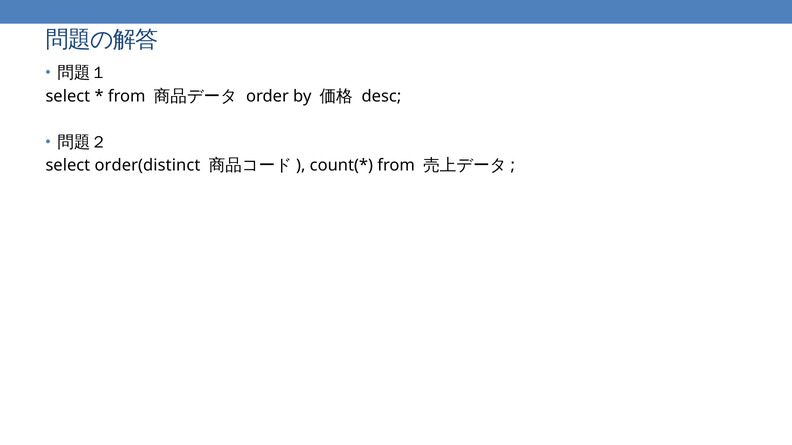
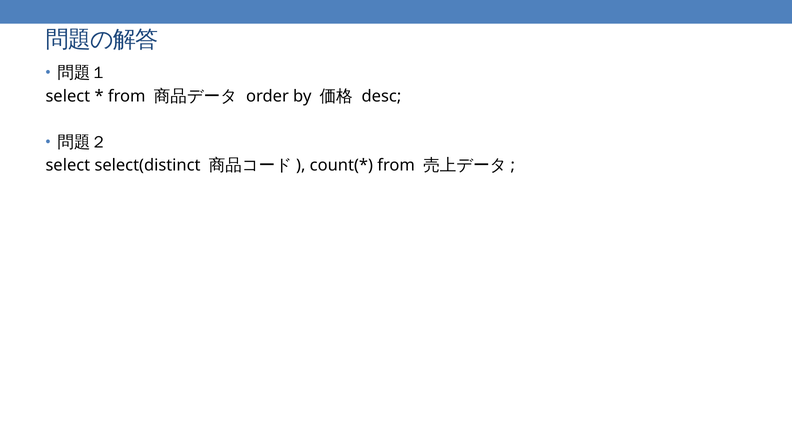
order(distinct: order(distinct -> select(distinct
